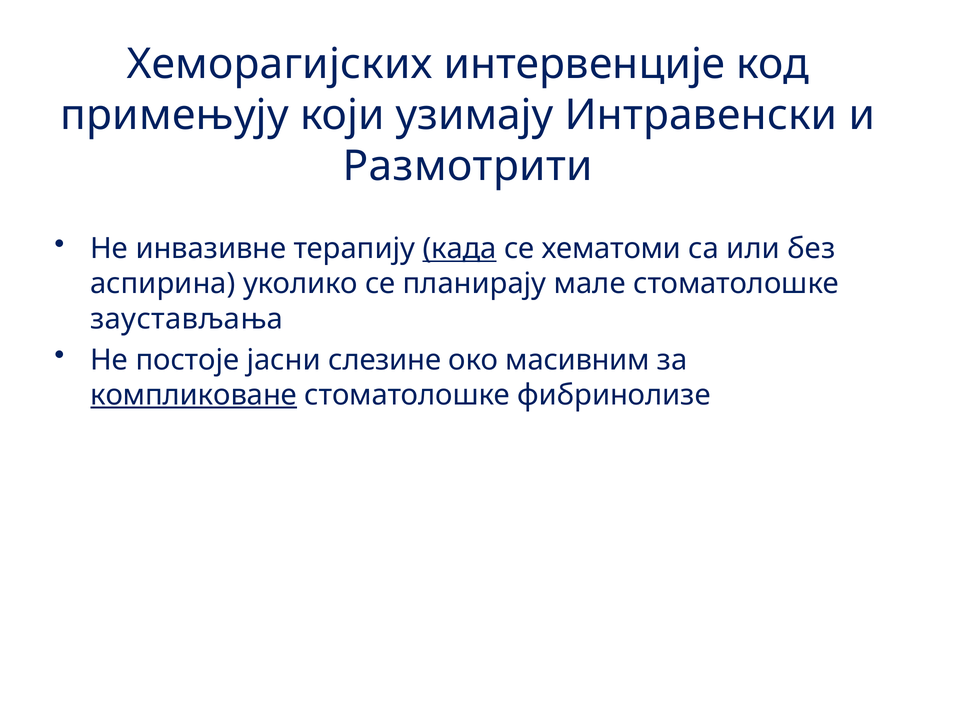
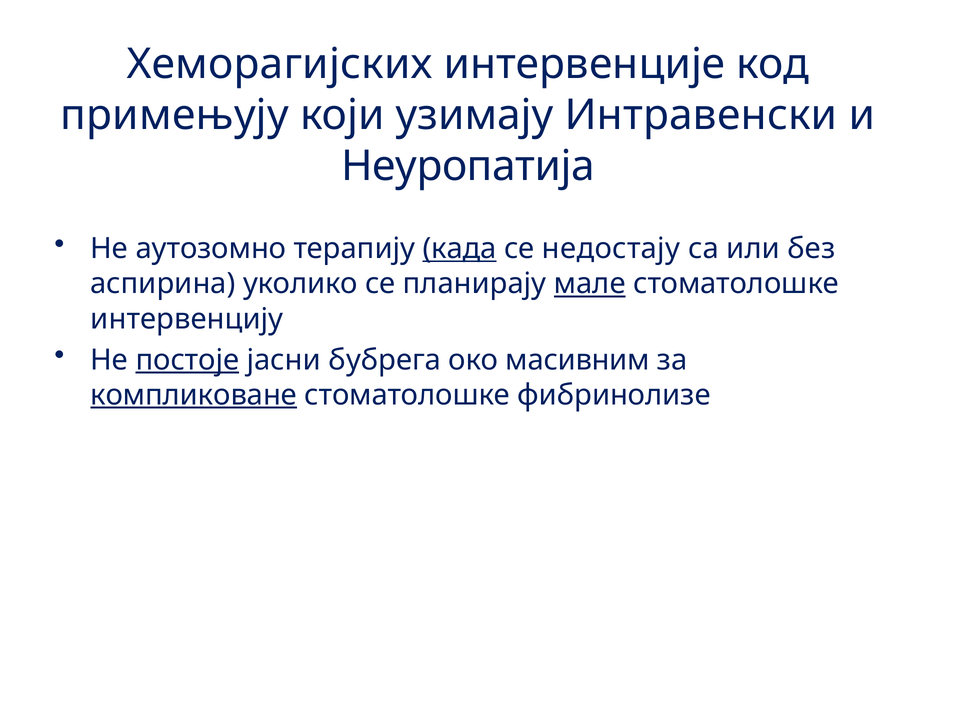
Размотрити: Размотрити -> Неуропатија
инвазивне: инвазивне -> аутозомно
хематоми: хематоми -> недостају
мале underline: none -> present
заустављања: заустављања -> интервенцију
постоје underline: none -> present
слезине: слезине -> бубрега
